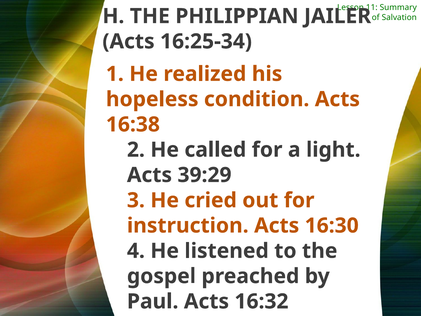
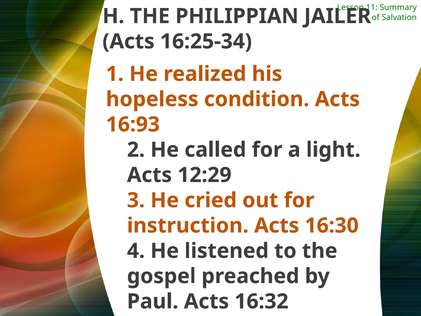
16:38: 16:38 -> 16:93
39:29: 39:29 -> 12:29
